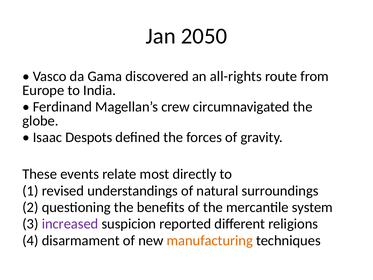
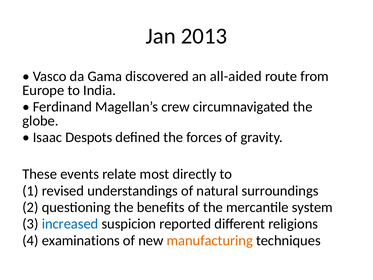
2050: 2050 -> 2013
all-rights: all-rights -> all-aided
increased colour: purple -> blue
disarmament: disarmament -> examinations
